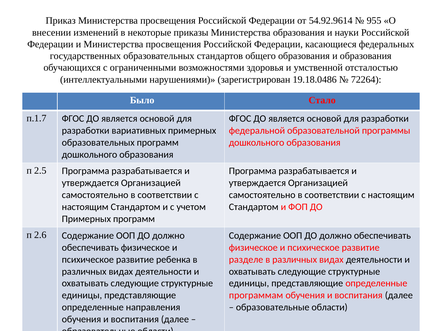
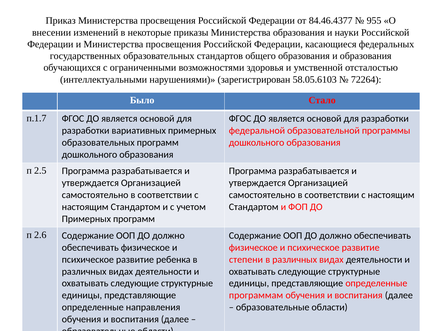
54.92.9614: 54.92.9614 -> 84.46.4377
19.18.0486: 19.18.0486 -> 58.05.6103
разделе: разделе -> степени
